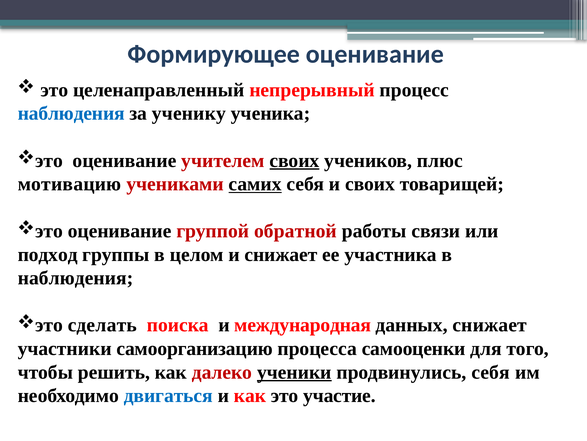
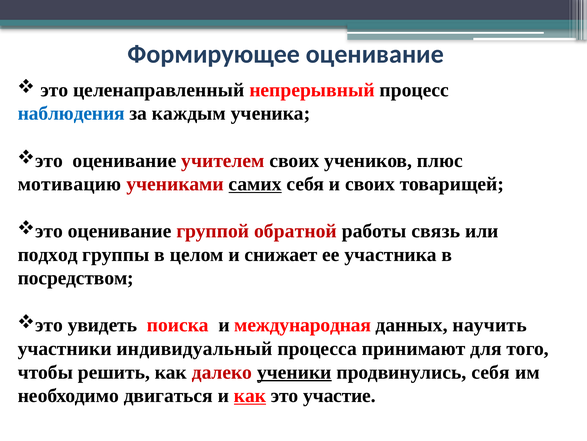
ученику: ученику -> каждым
своих at (294, 160) underline: present -> none
связи: связи -> связь
наблюдения at (76, 278): наблюдения -> посредством
сделать: сделать -> увидеть
данных снижает: снижает -> научить
самоорганизацию: самоорганизацию -> индивидуальный
самооценки: самооценки -> принимают
двигаться colour: blue -> black
как at (250, 395) underline: none -> present
